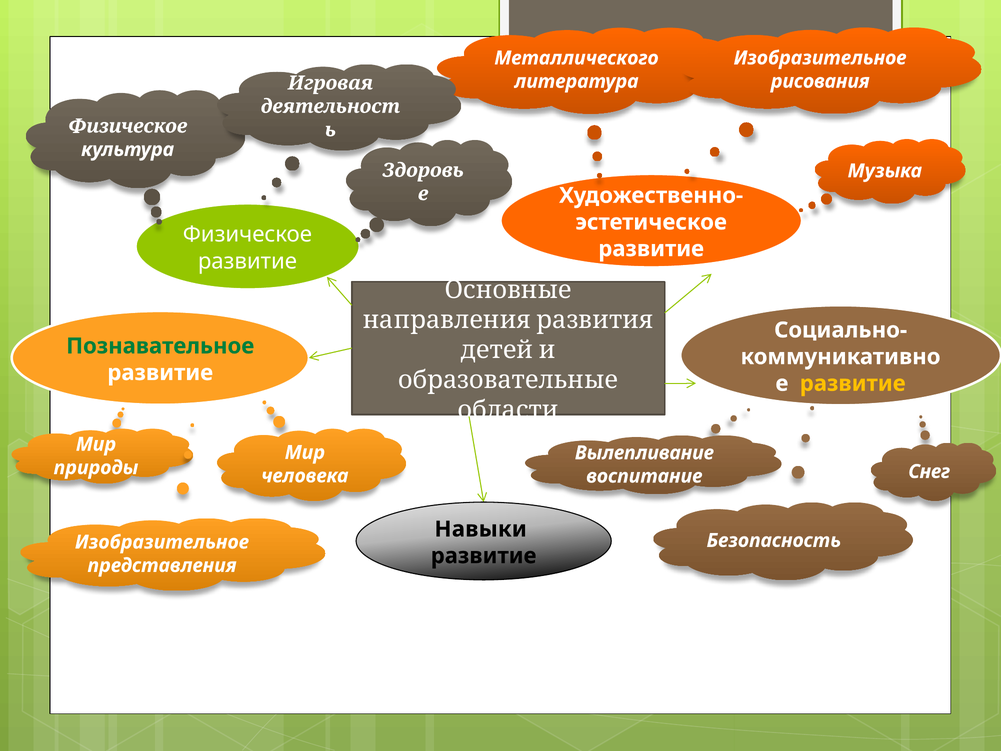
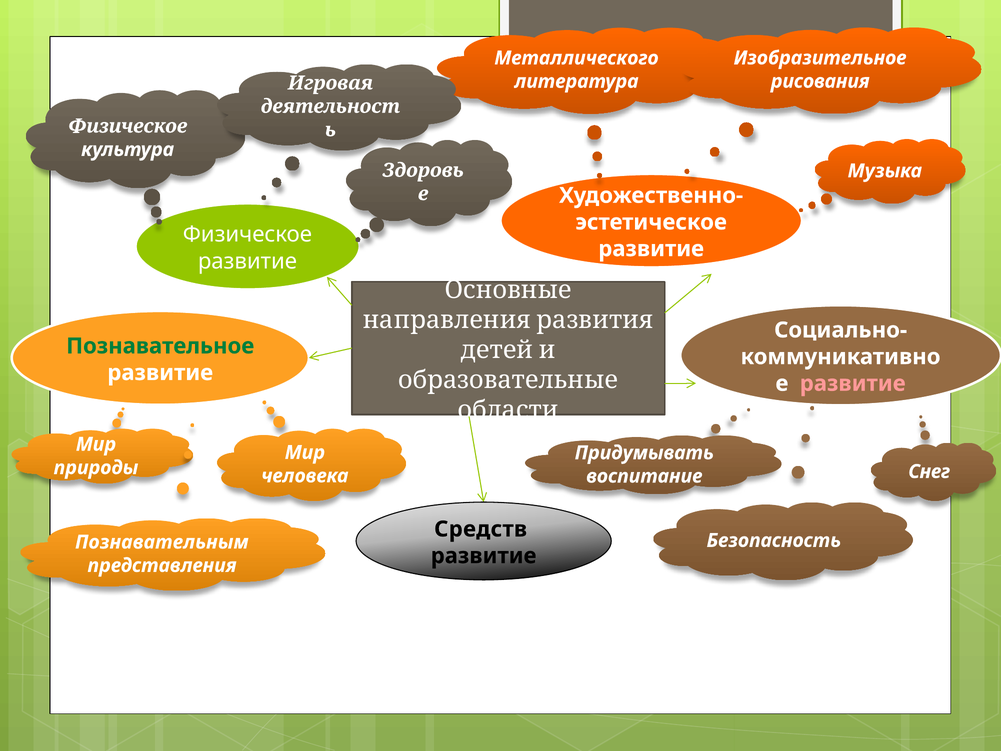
развитие at (853, 383) colour: yellow -> pink
Вылепливание: Вылепливание -> Придумывать
Навыки: Навыки -> Средств
Изобразительное at (162, 542): Изобразительное -> Познавательным
